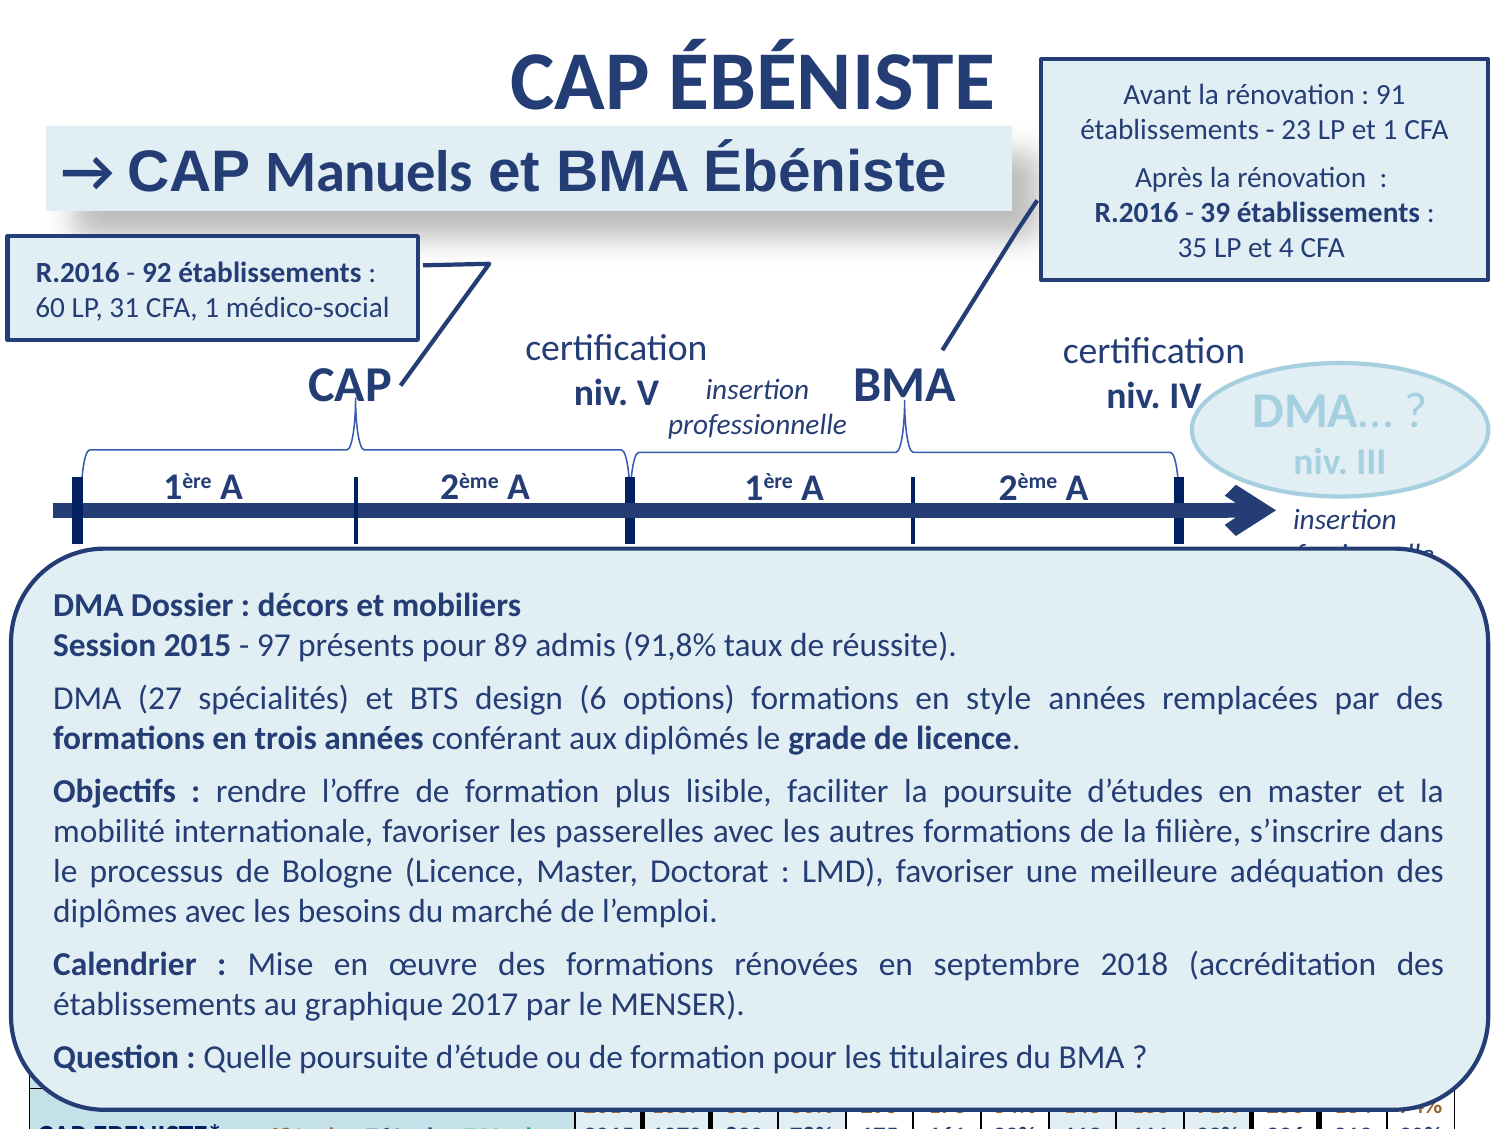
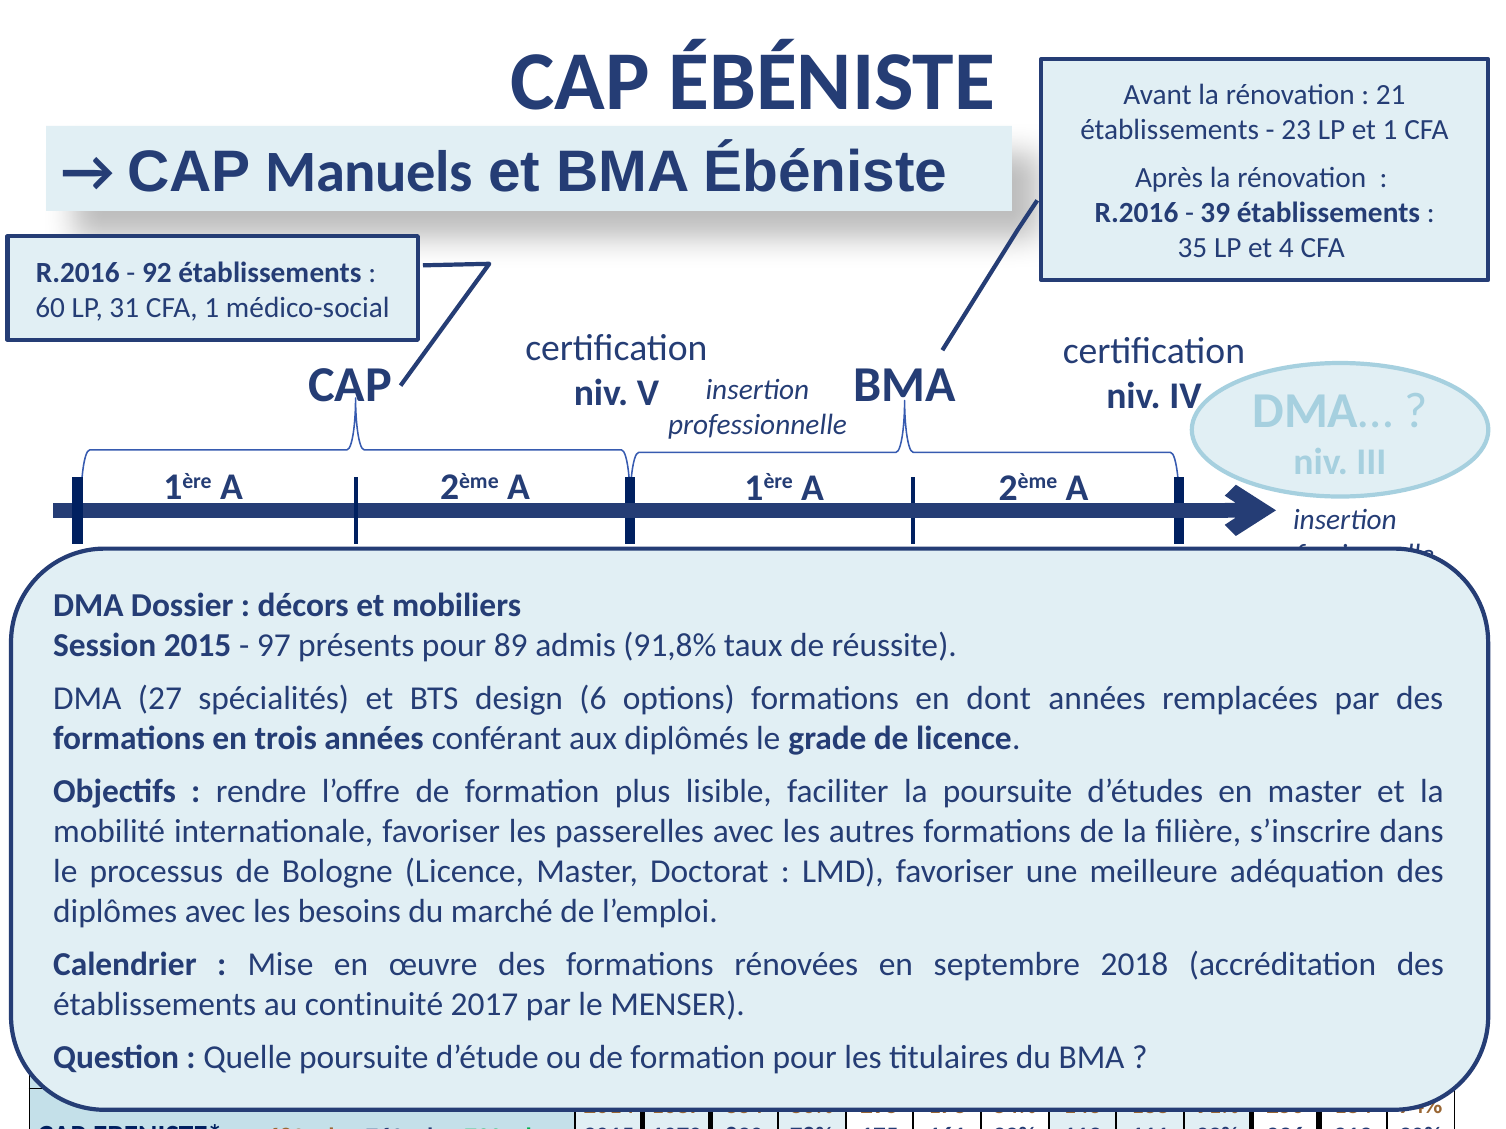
91: 91 -> 21
style: style -> dont
au graphique: graphique -> continuité
